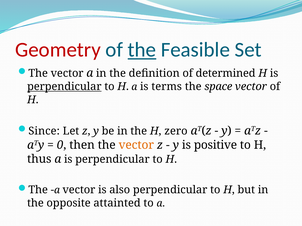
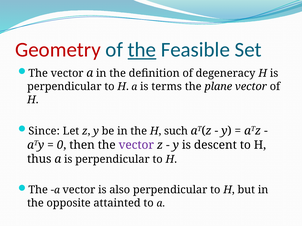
determined: determined -> degeneracy
perpendicular at (64, 87) underline: present -> none
space: space -> plane
zero: zero -> such
vector at (136, 145) colour: orange -> purple
positive: positive -> descent
